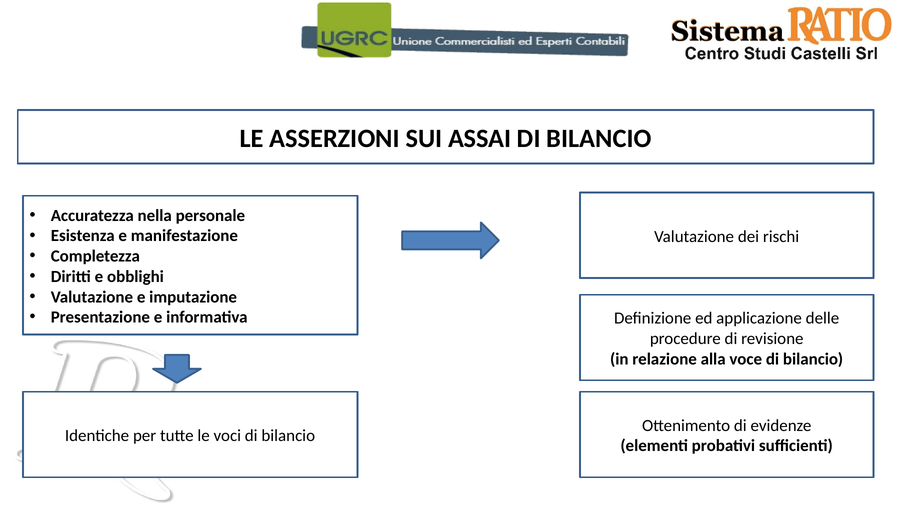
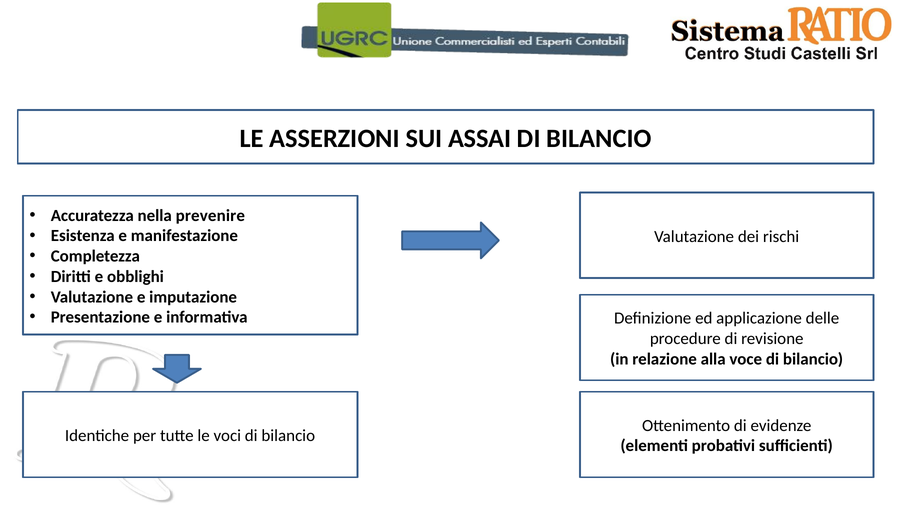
personale: personale -> prevenire
